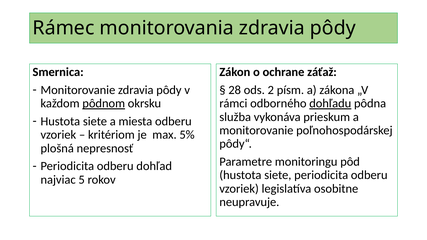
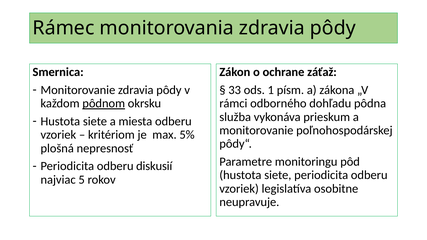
28: 28 -> 33
2: 2 -> 1
dohľadu underline: present -> none
dohľad: dohľad -> diskusií
